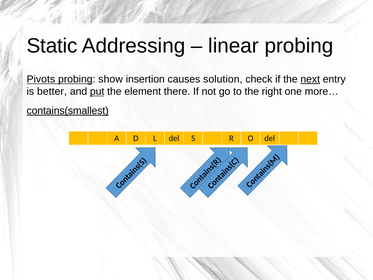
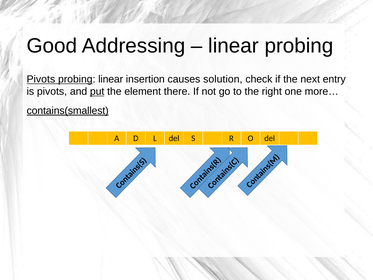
Static: Static -> Good
probing show: show -> linear
next underline: present -> none
is better: better -> pivots
